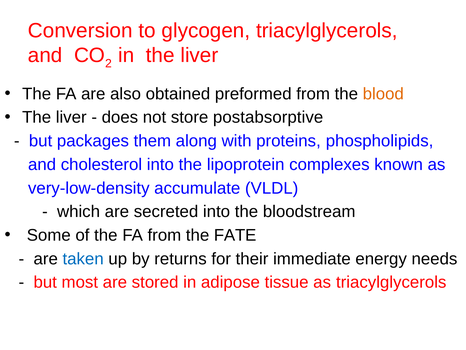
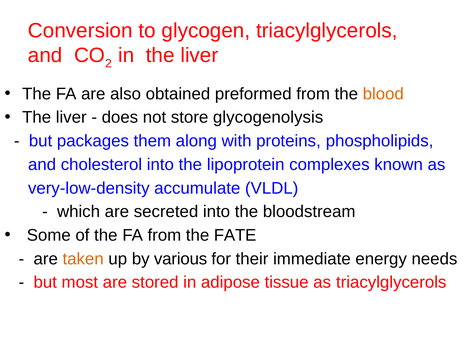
postabsorptive: postabsorptive -> glycogenolysis
taken colour: blue -> orange
returns: returns -> various
